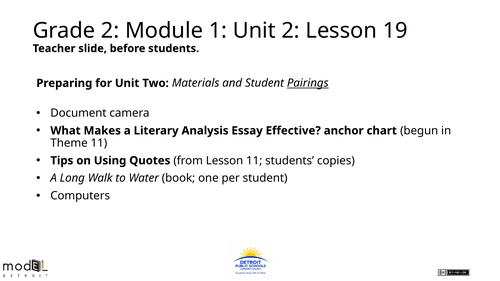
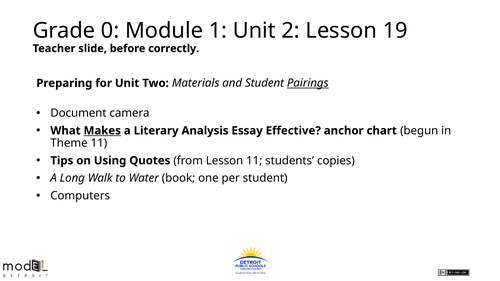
Grade 2: 2 -> 0
before students: students -> correctly
Makes underline: none -> present
